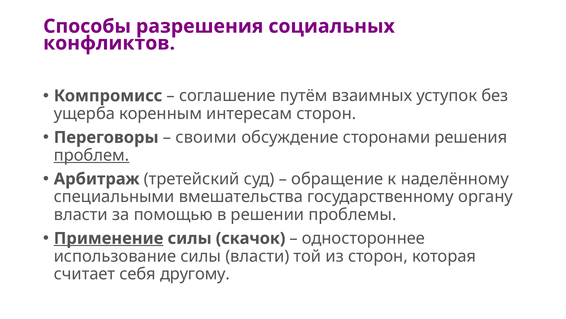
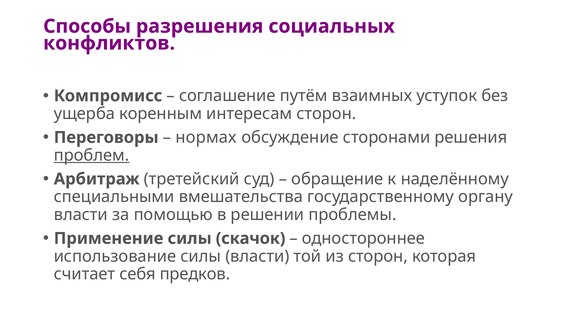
своими: своими -> нормах
Применение underline: present -> none
другому: другому -> предков
